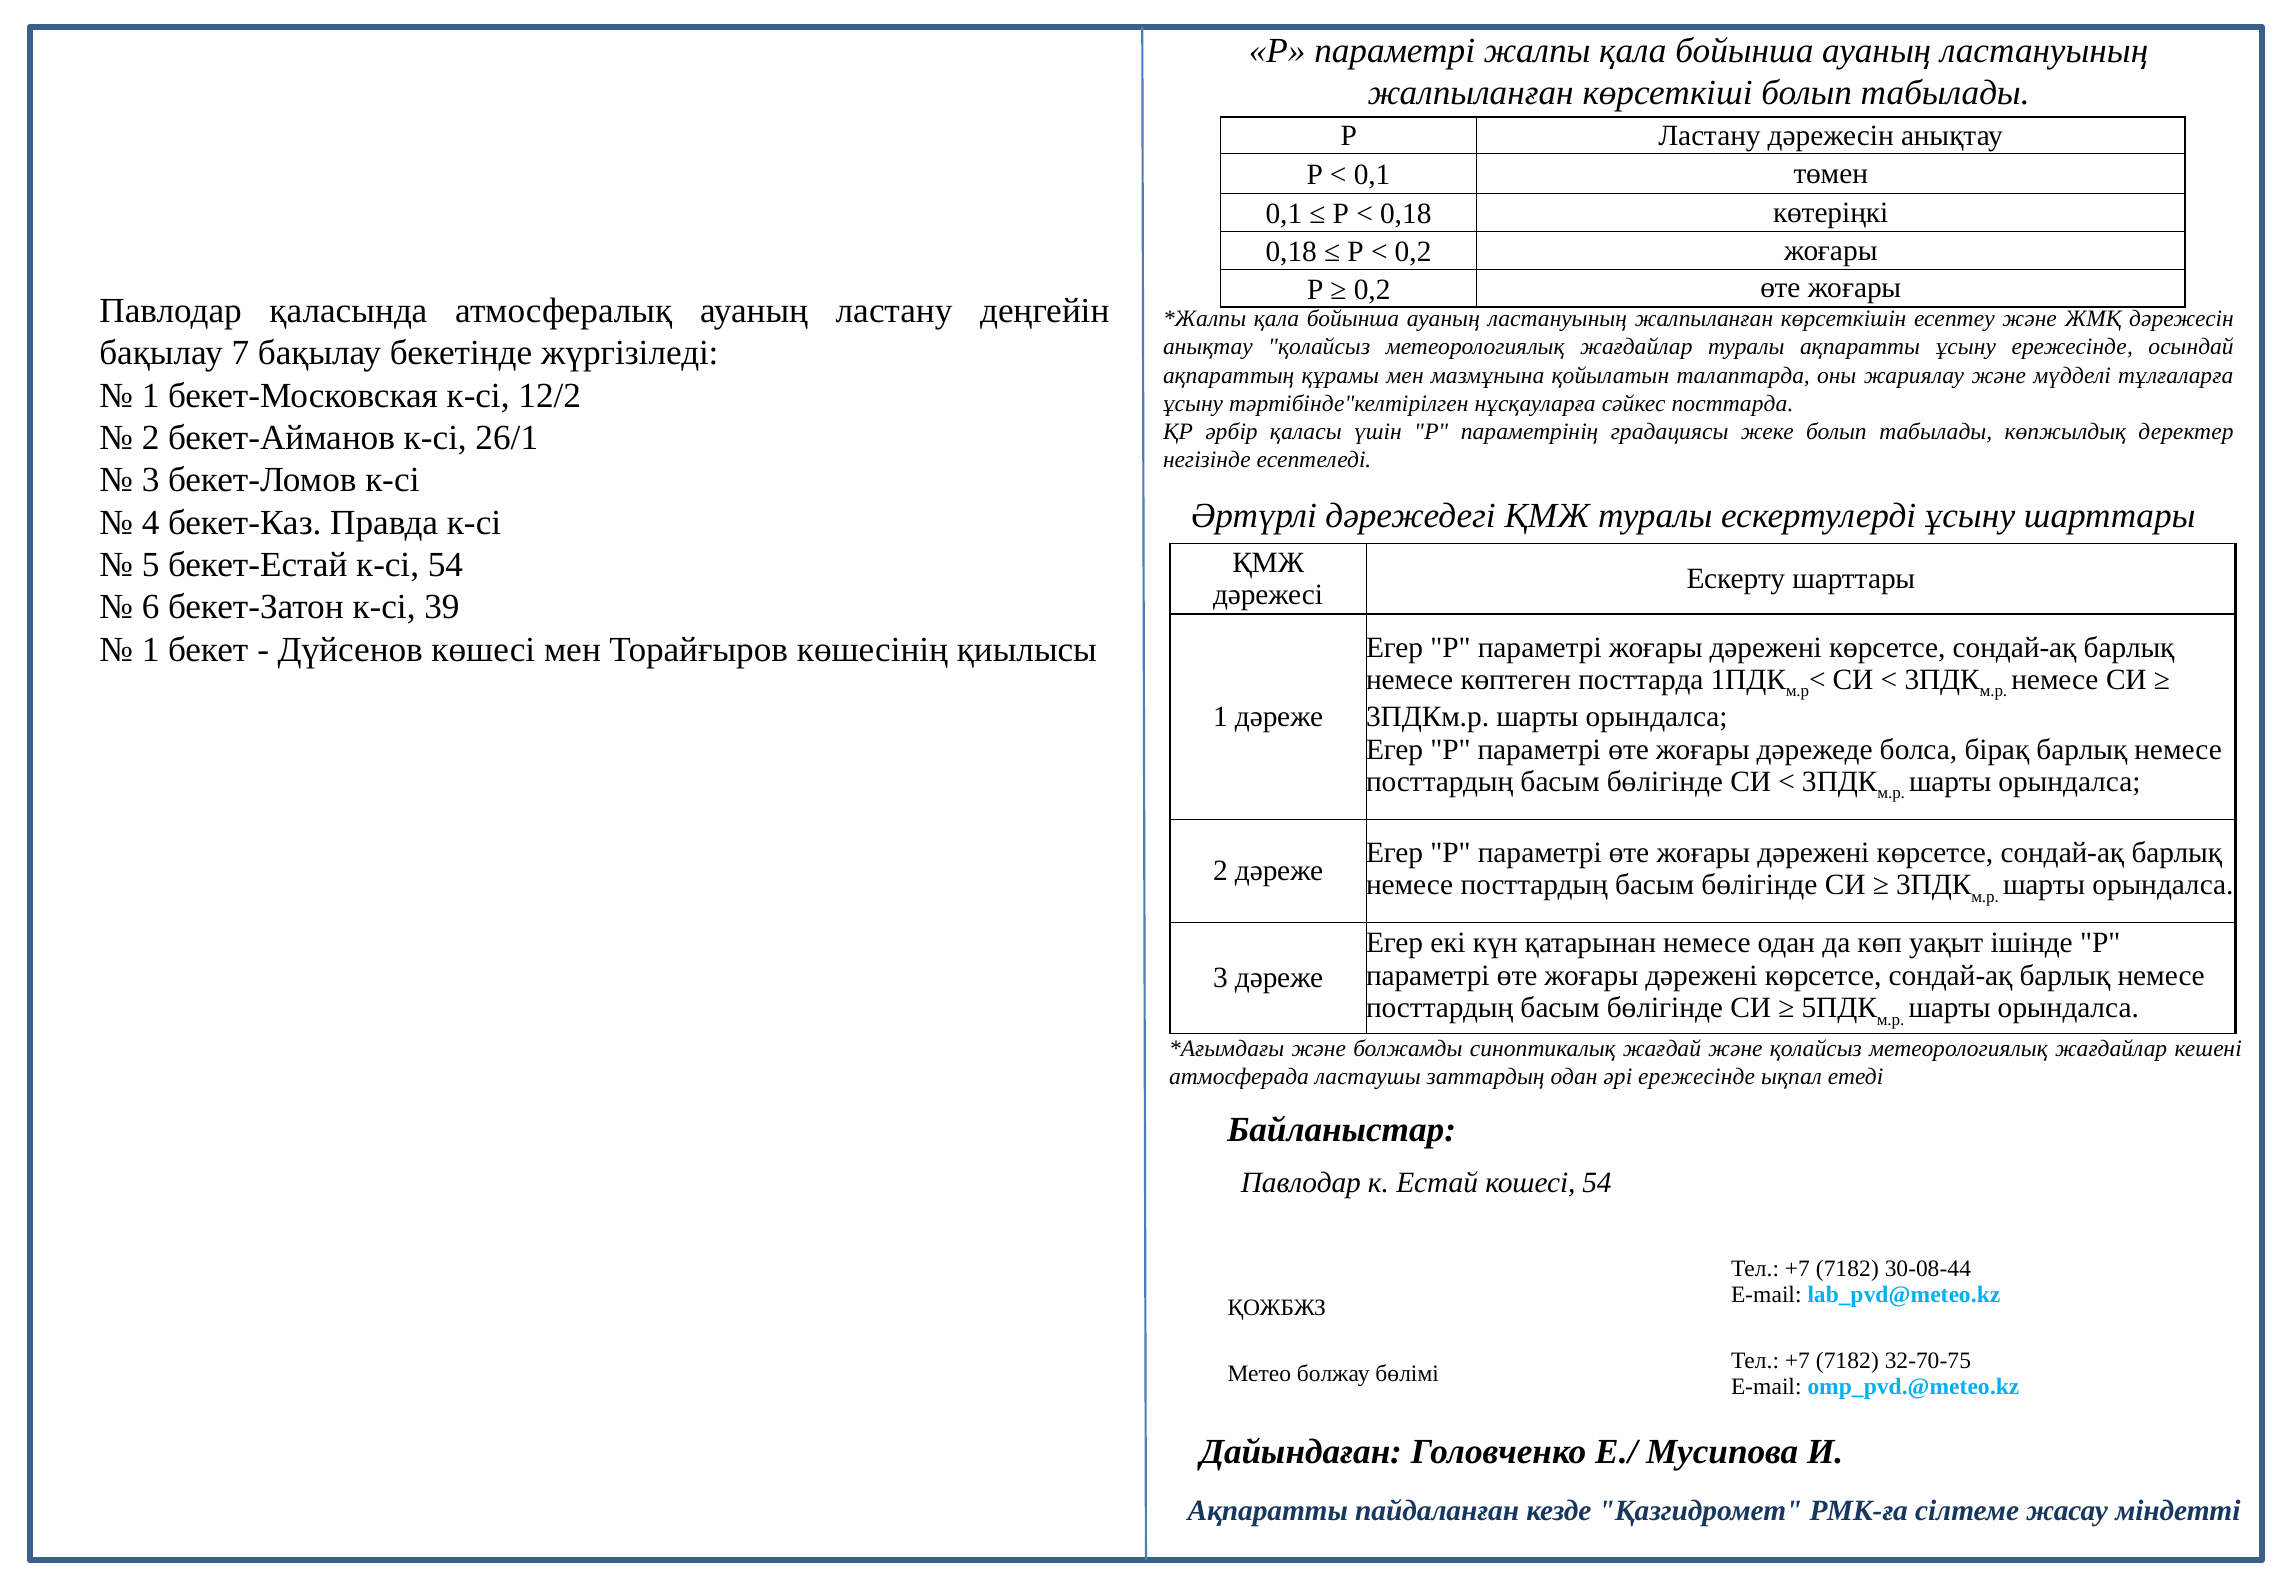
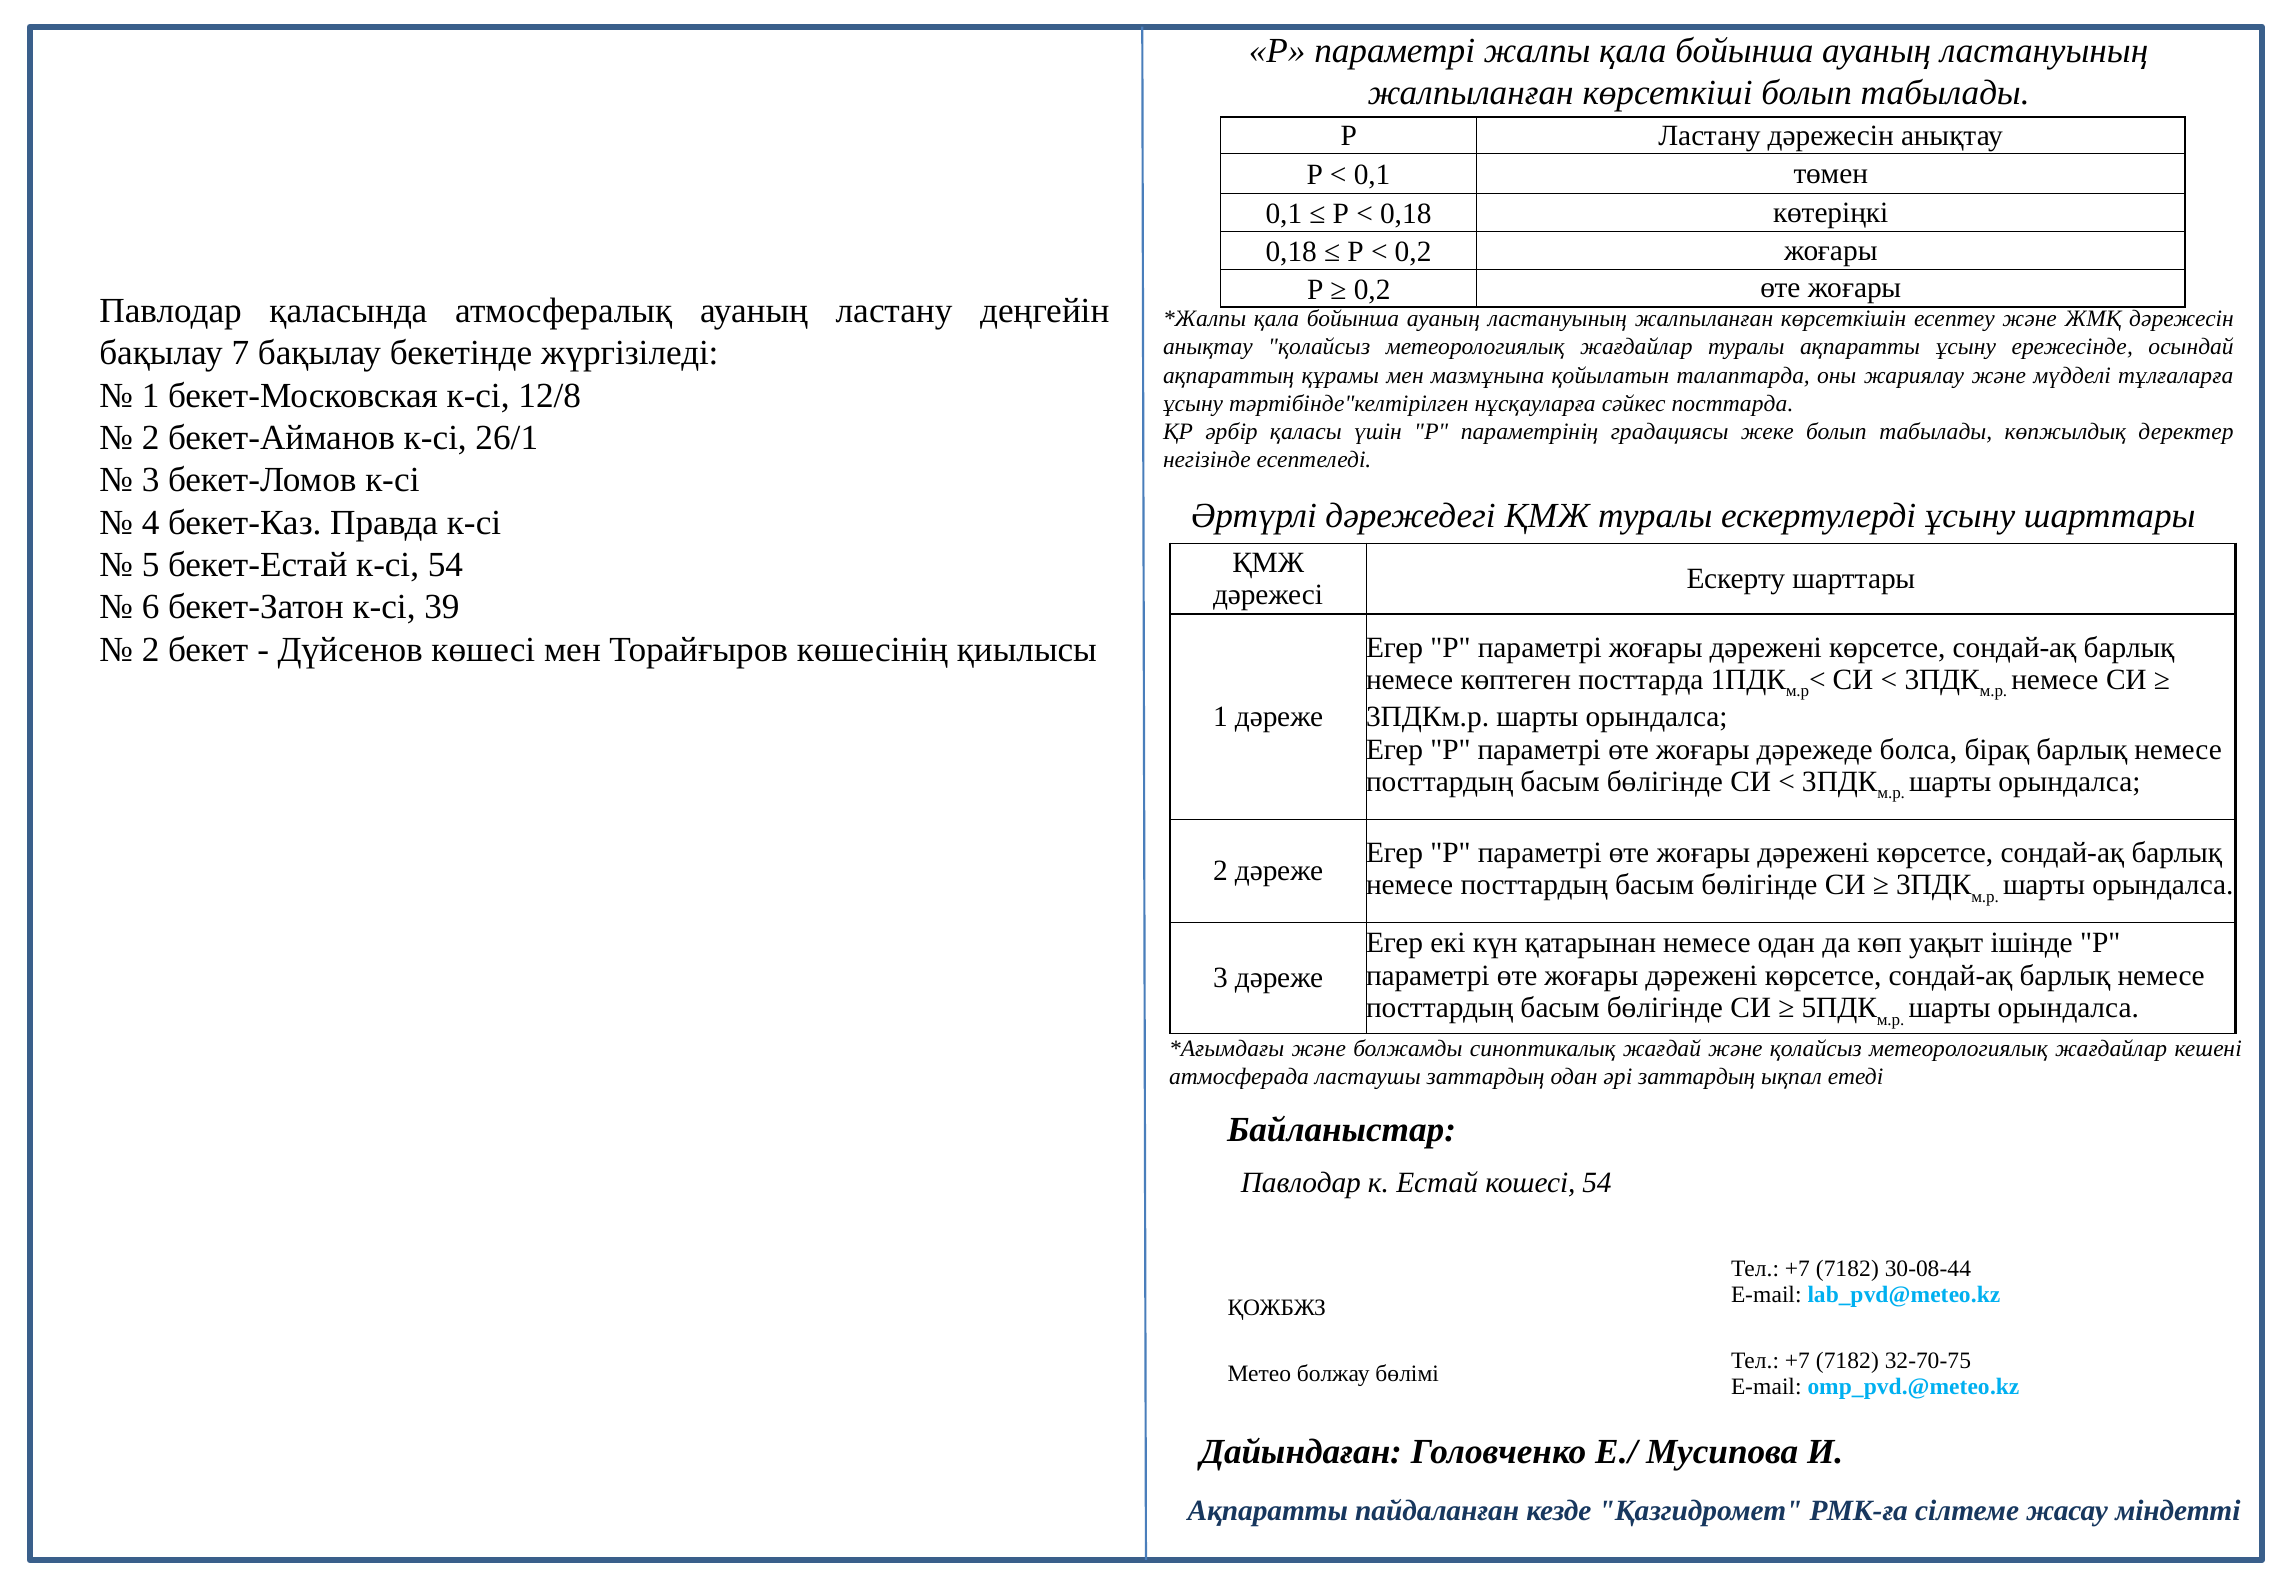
12/2: 12/2 -> 12/8
1 at (151, 649): 1 -> 2
әрі ережесінде: ережесінде -> заттардың
